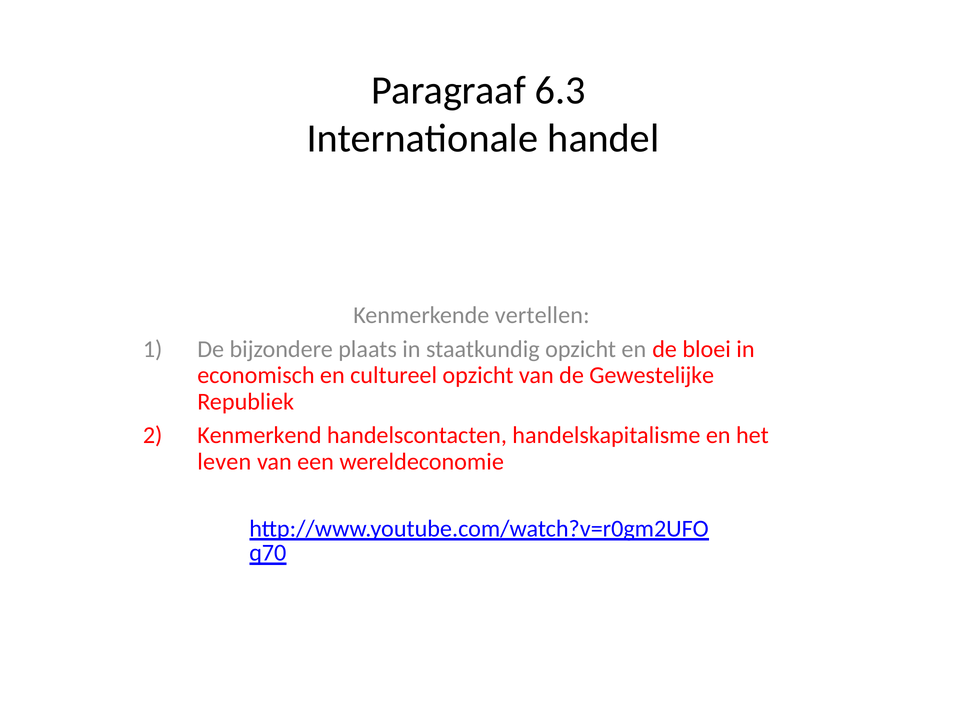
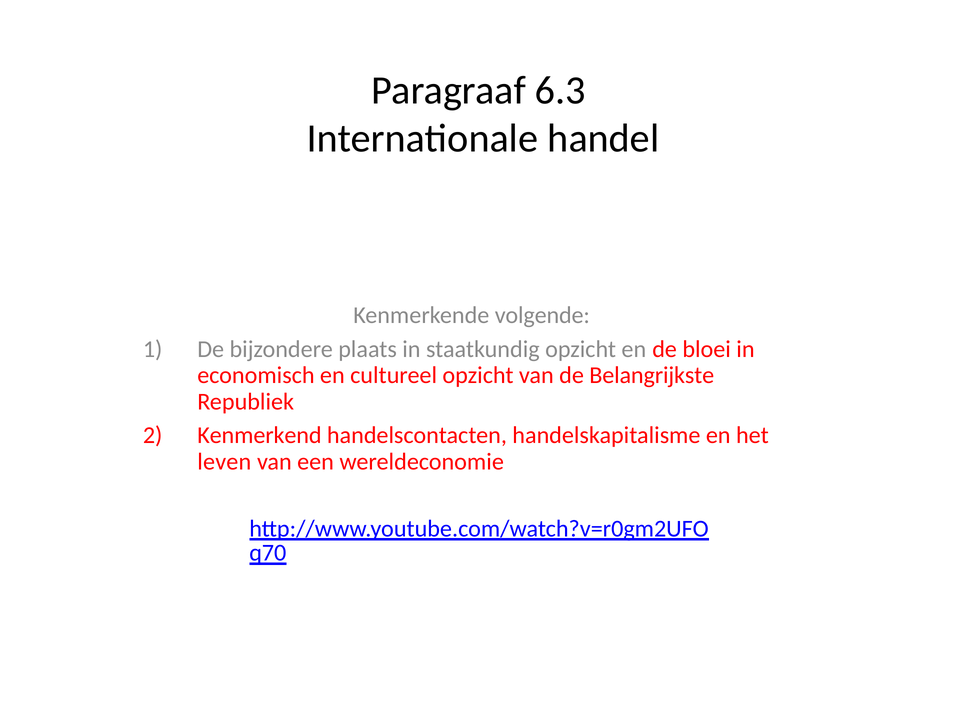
vertellen: vertellen -> volgende
Gewestelijke: Gewestelijke -> Belangrijkste
